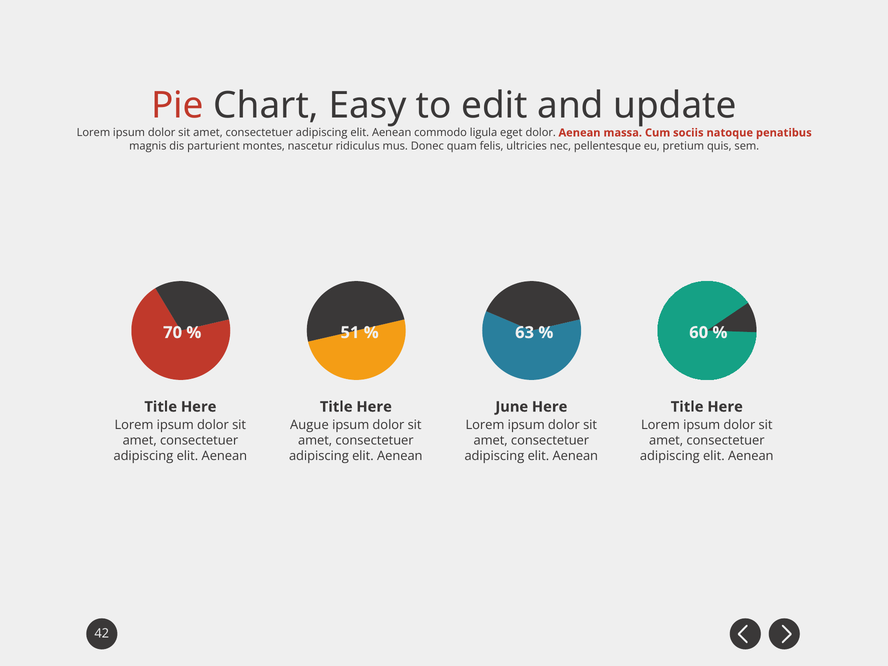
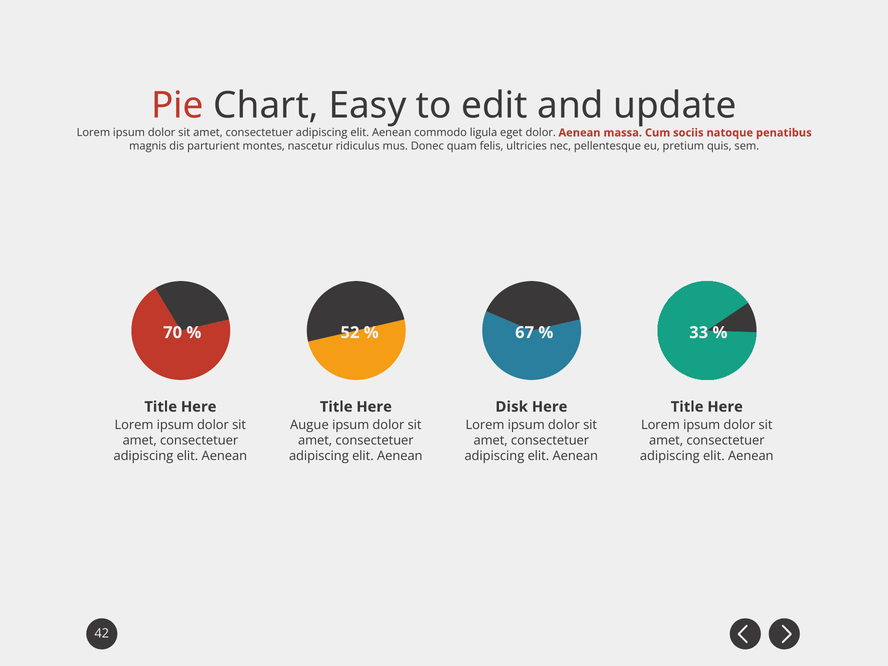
51: 51 -> 52
63: 63 -> 67
60: 60 -> 33
June: June -> Disk
